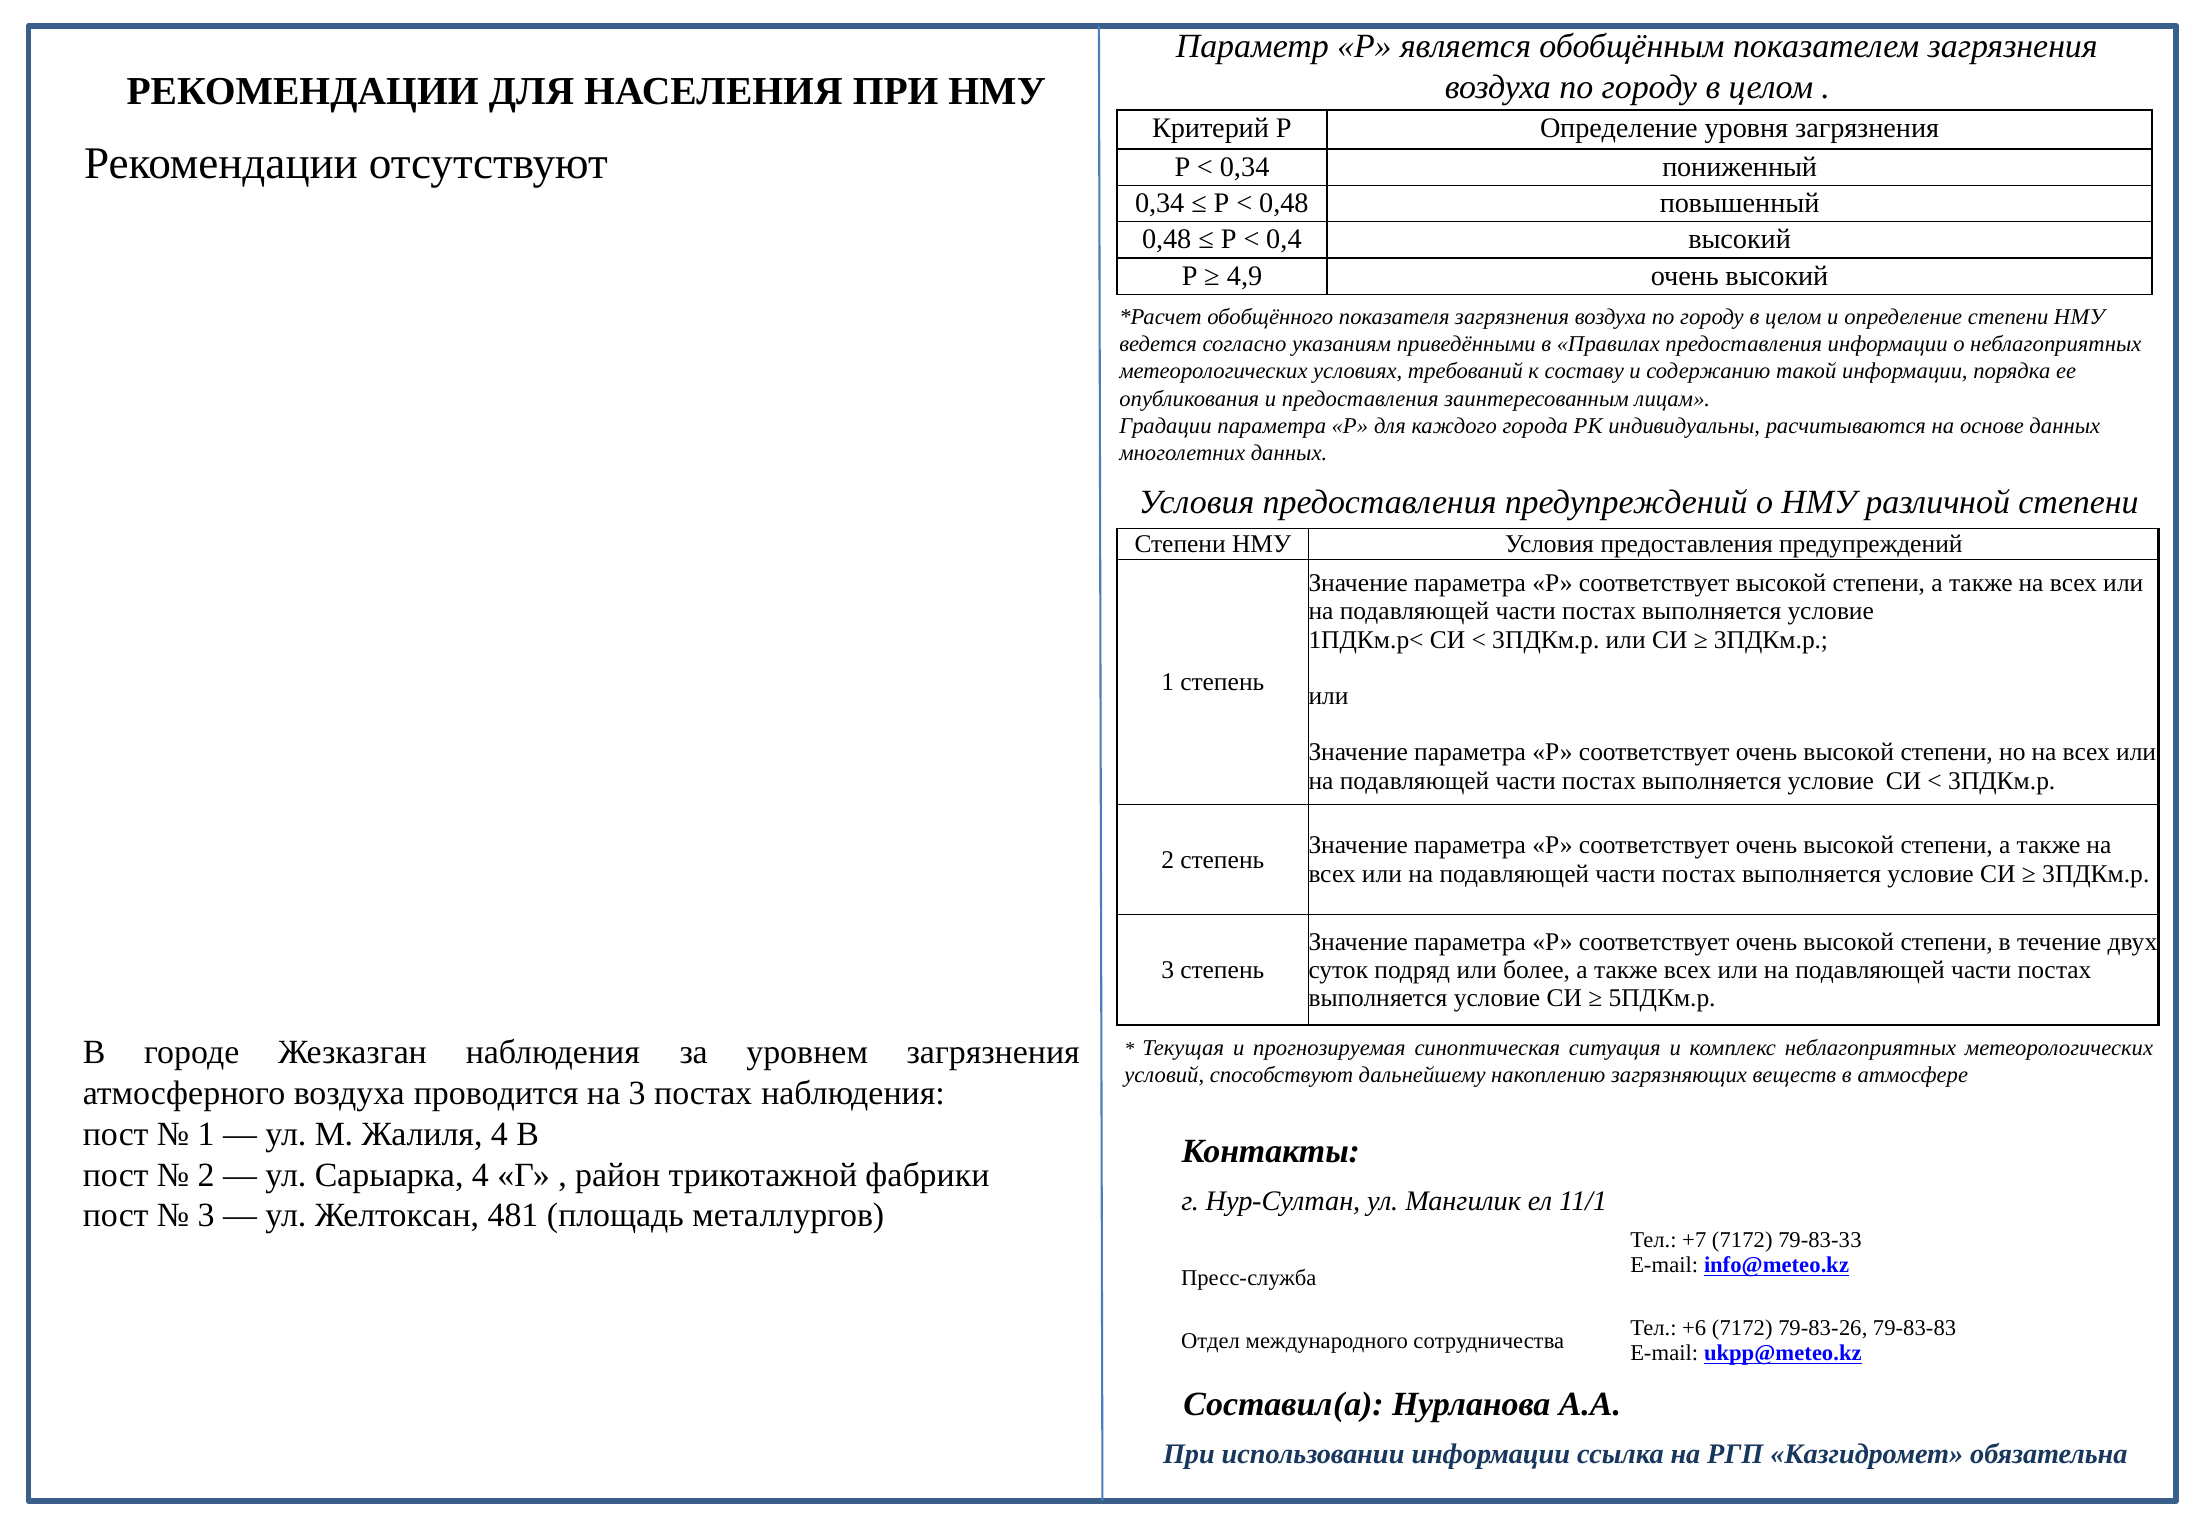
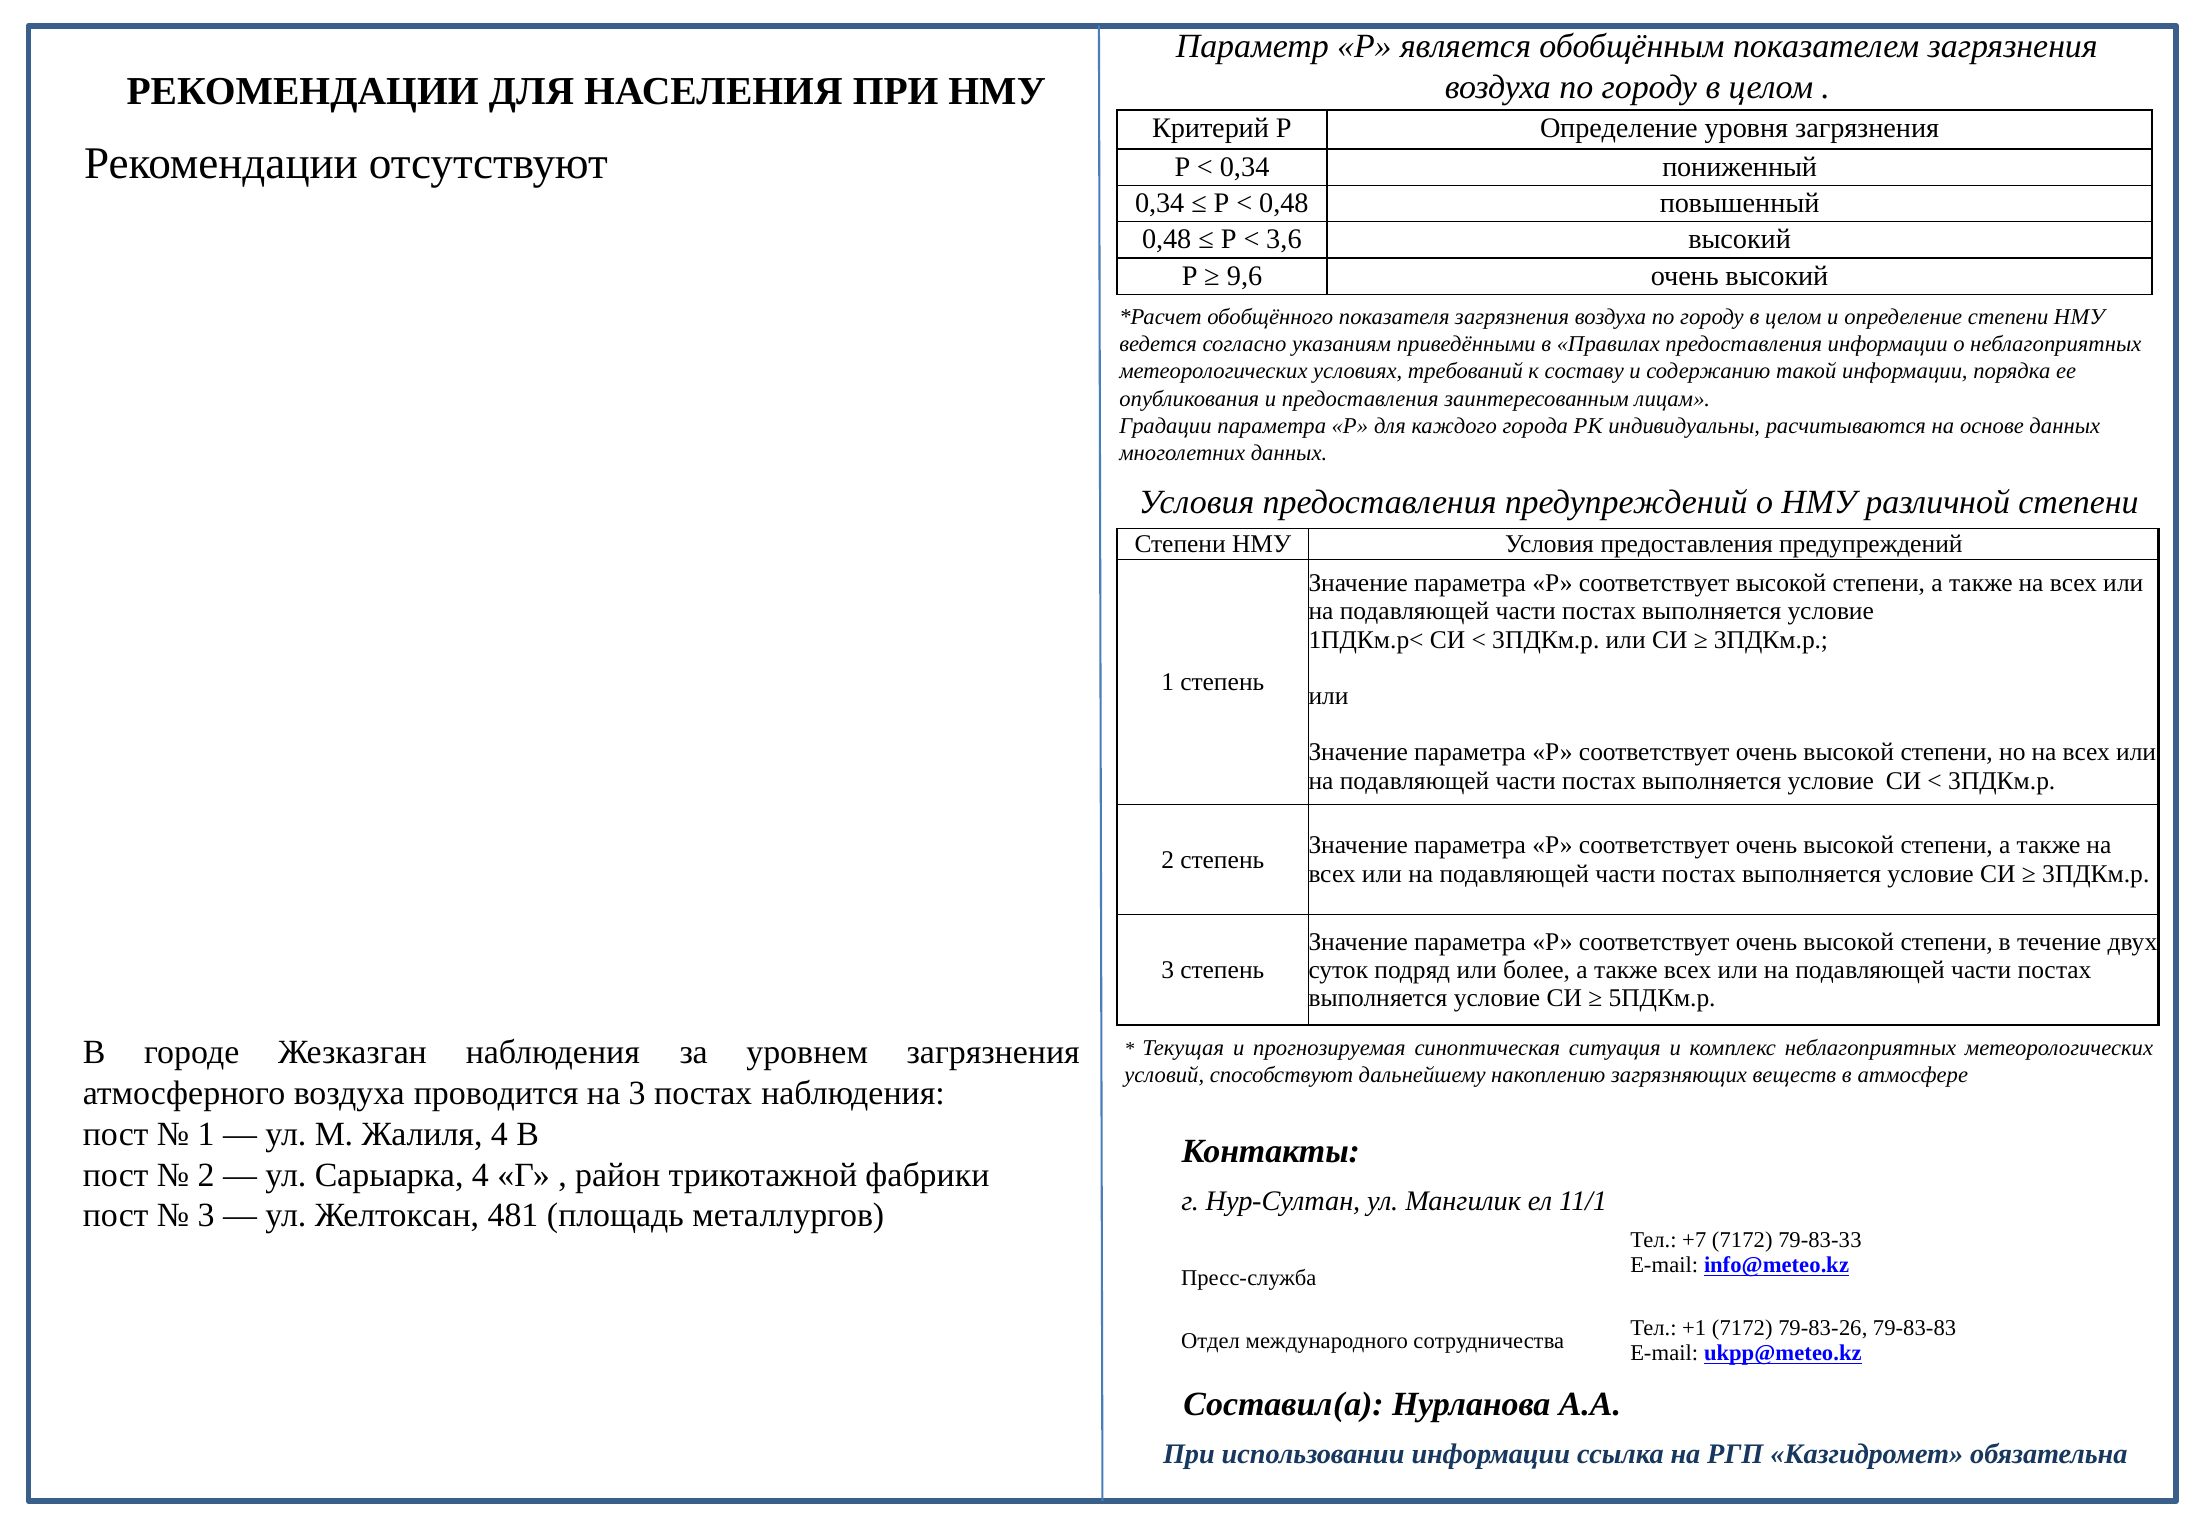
0,4: 0,4 -> 3,6
4,9: 4,9 -> 9,6
+6: +6 -> +1
